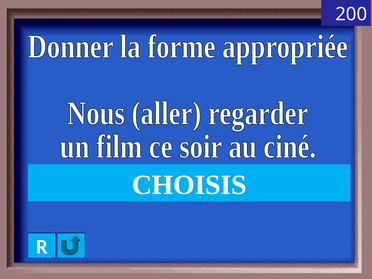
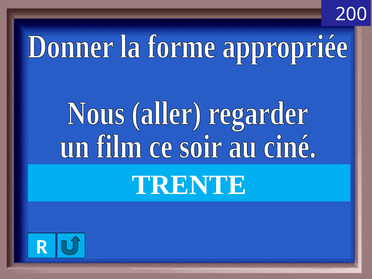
CHOISIS: CHOISIS -> TRENTE
